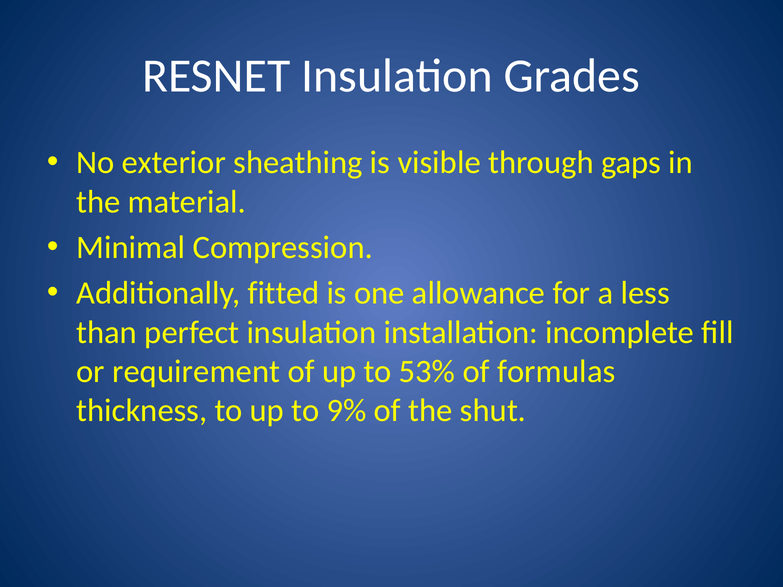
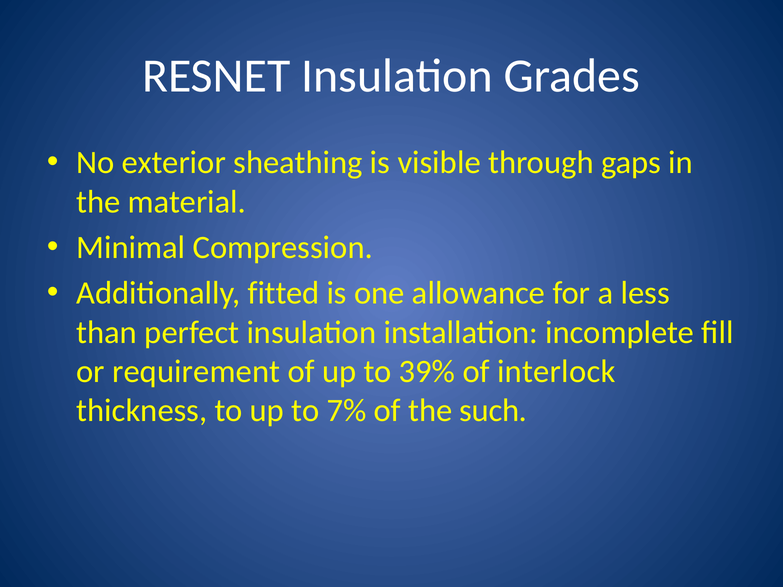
53%: 53% -> 39%
formulas: formulas -> interlock
9%: 9% -> 7%
shut: shut -> such
